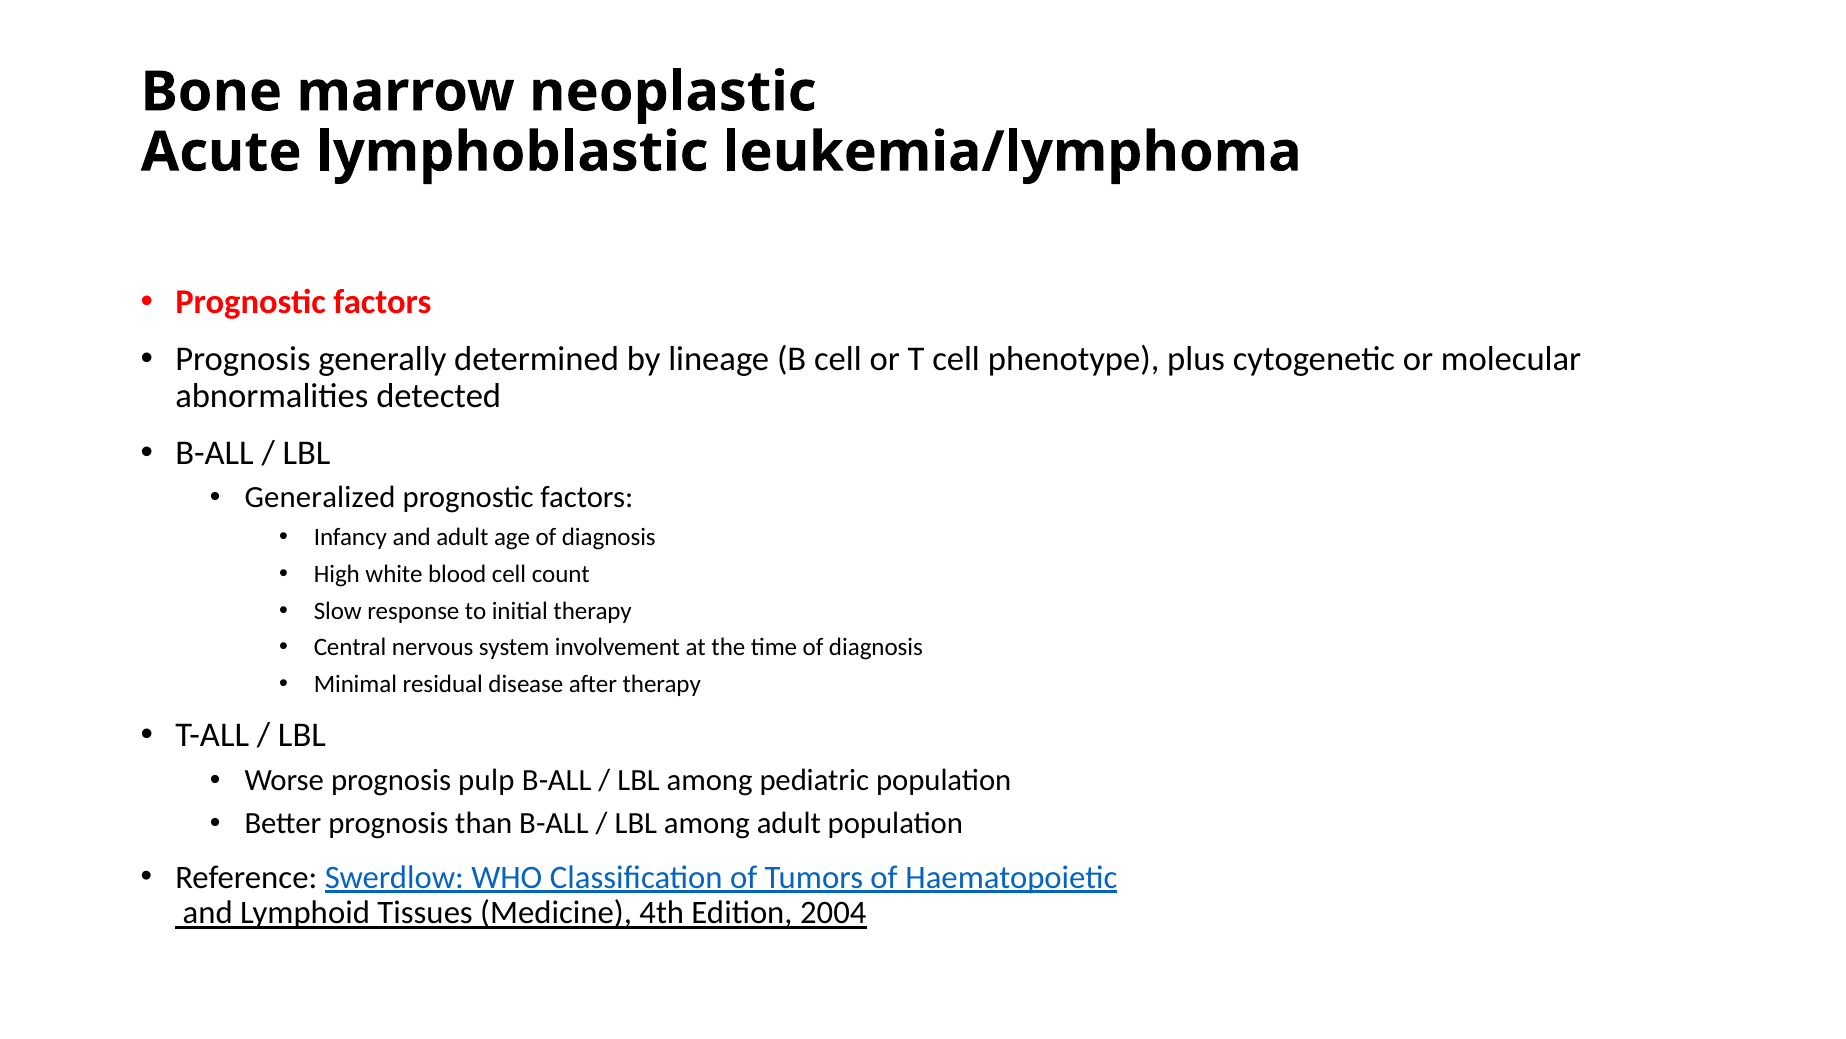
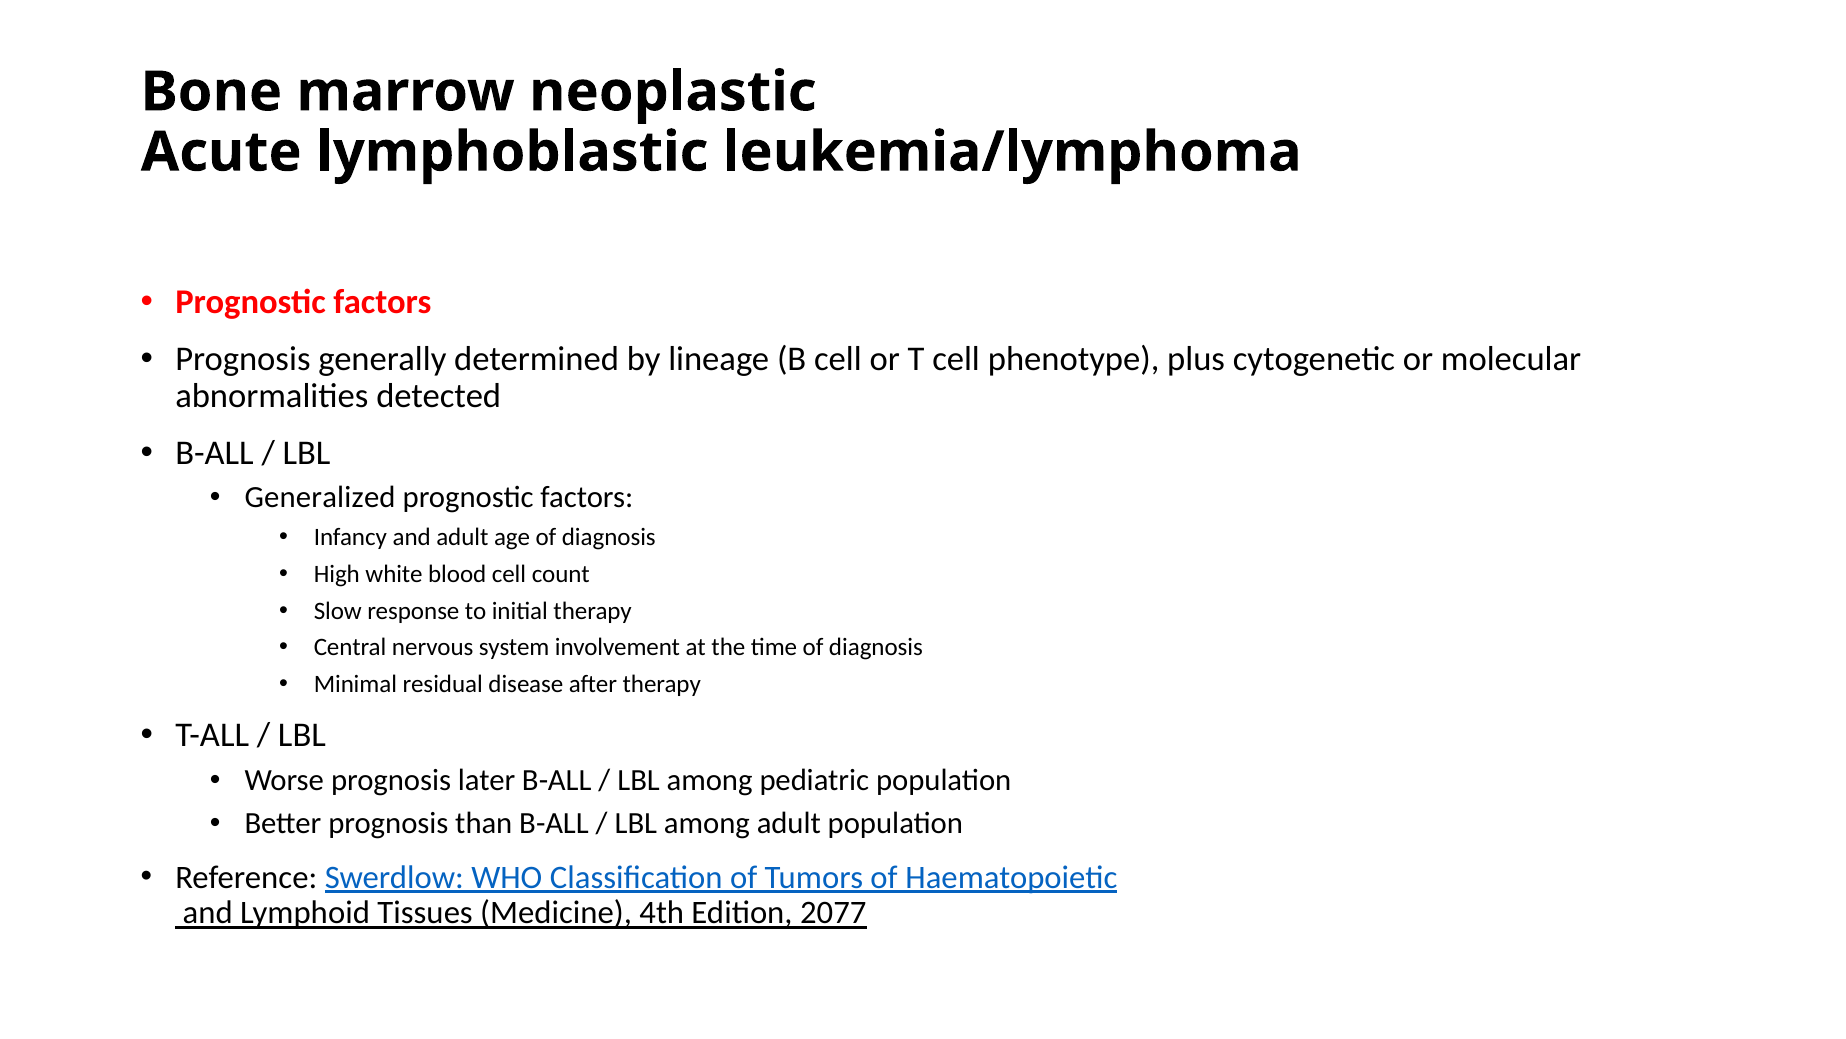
pulp: pulp -> later
2004: 2004 -> 2077
